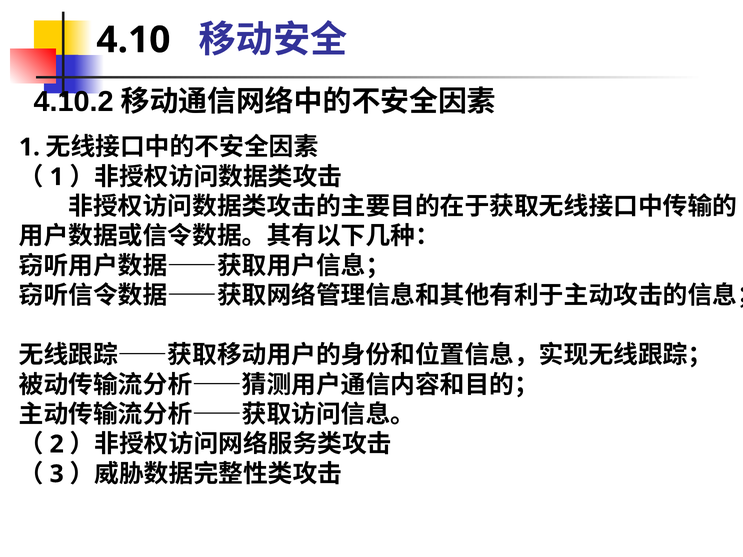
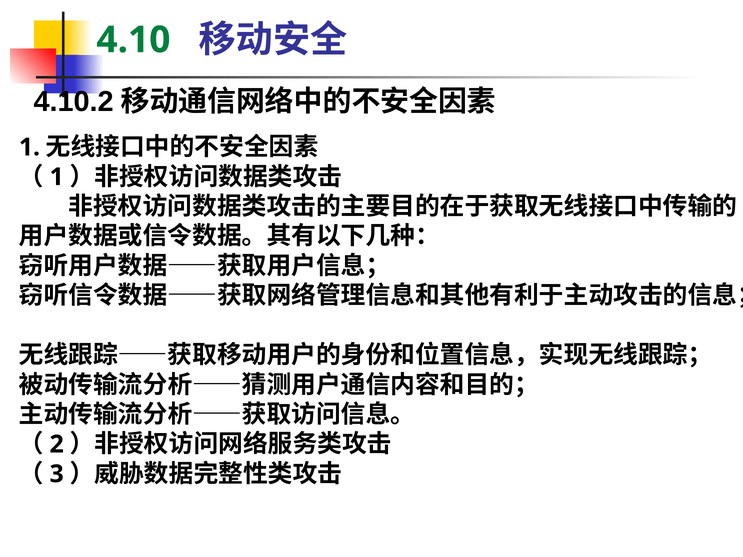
4.10 colour: black -> green
